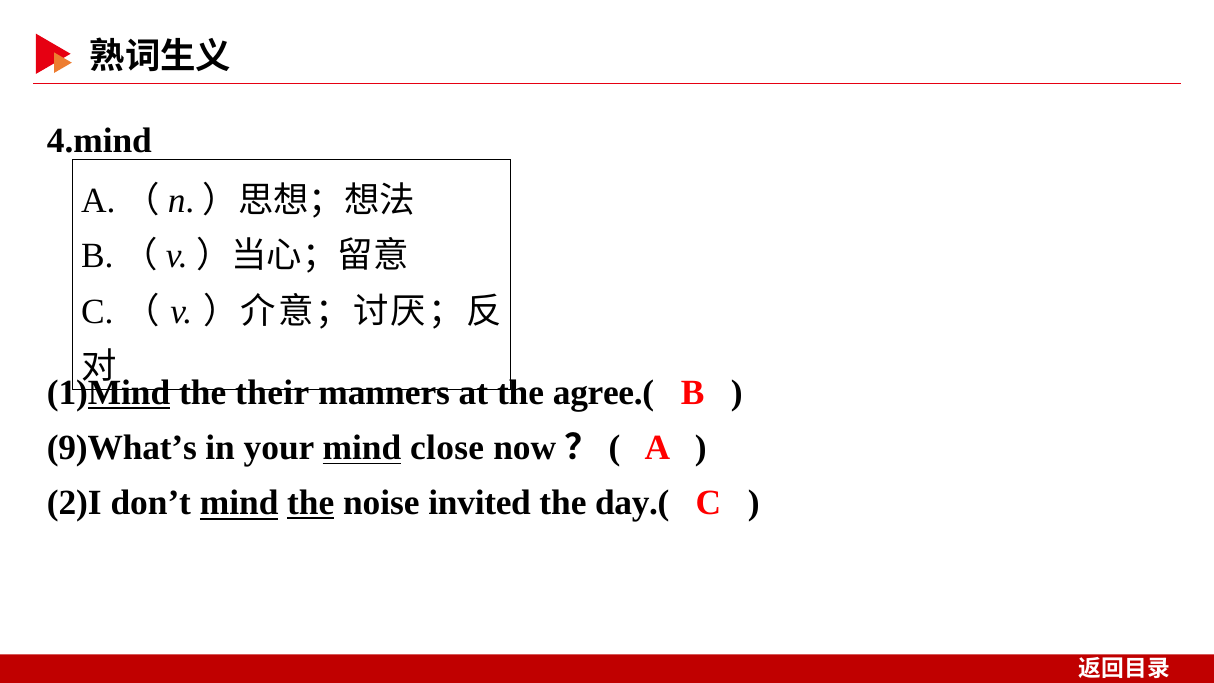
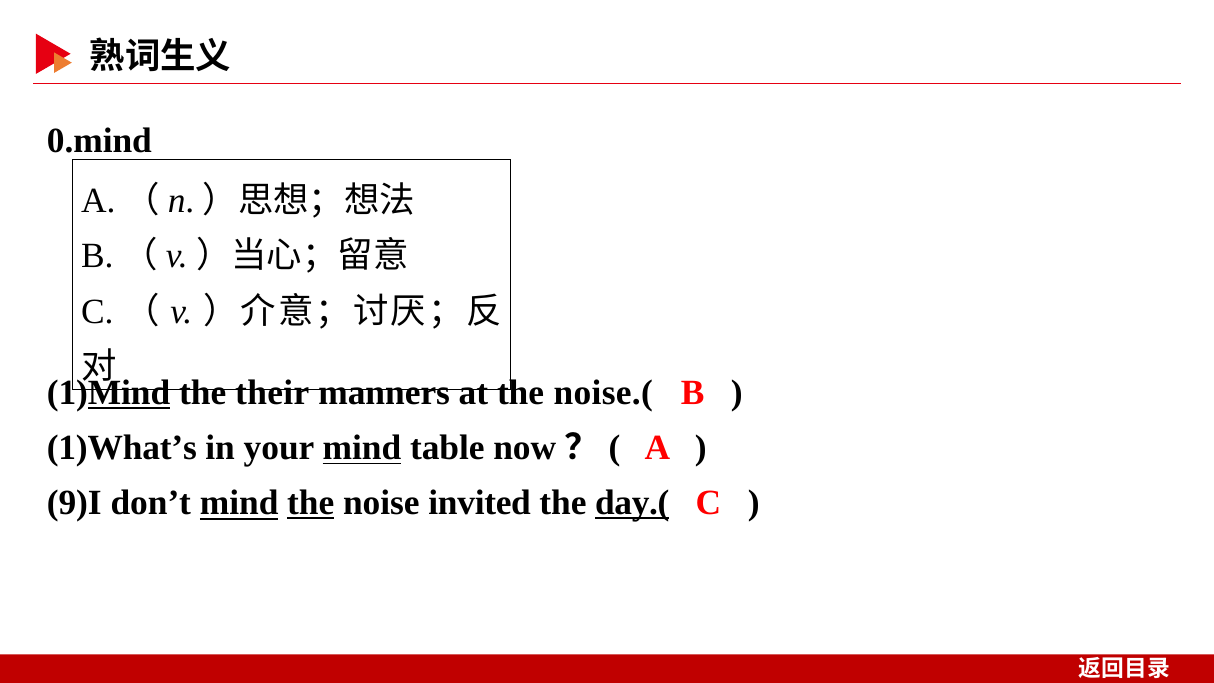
4.mind: 4.mind -> 0.mind
agree.(: agree.( -> noise.(
9)What’s: 9)What’s -> 1)What’s
close: close -> table
2)I: 2)I -> 9)I
day.( underline: none -> present
